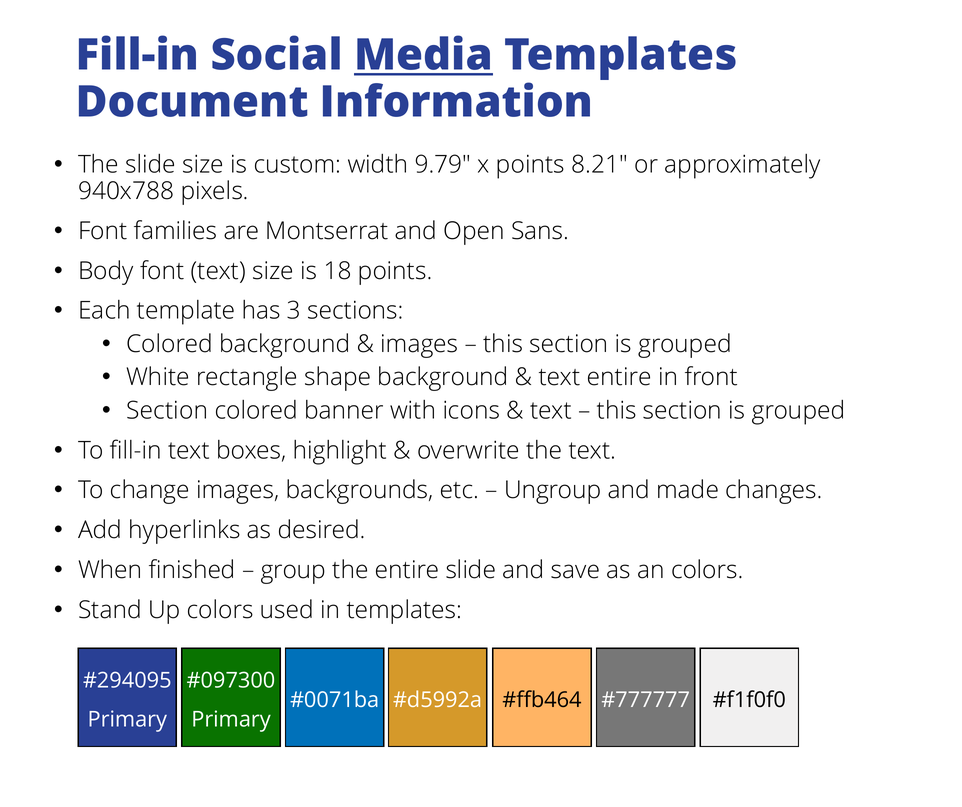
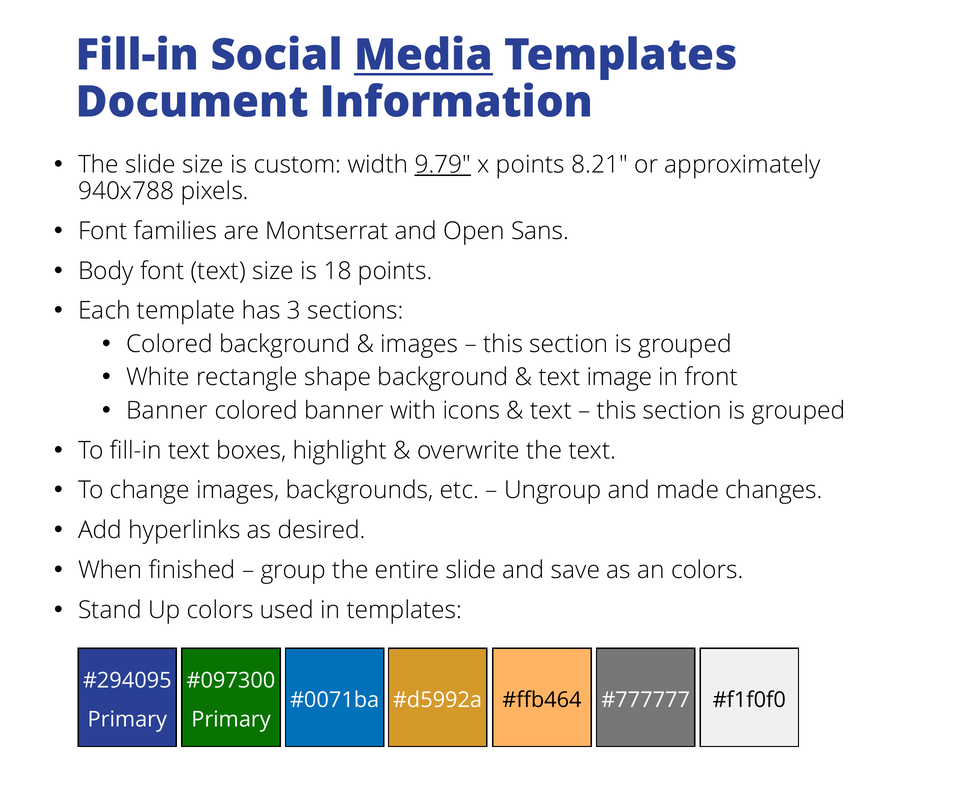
9.79 underline: none -> present
text entire: entire -> image
Section at (167, 410): Section -> Banner
